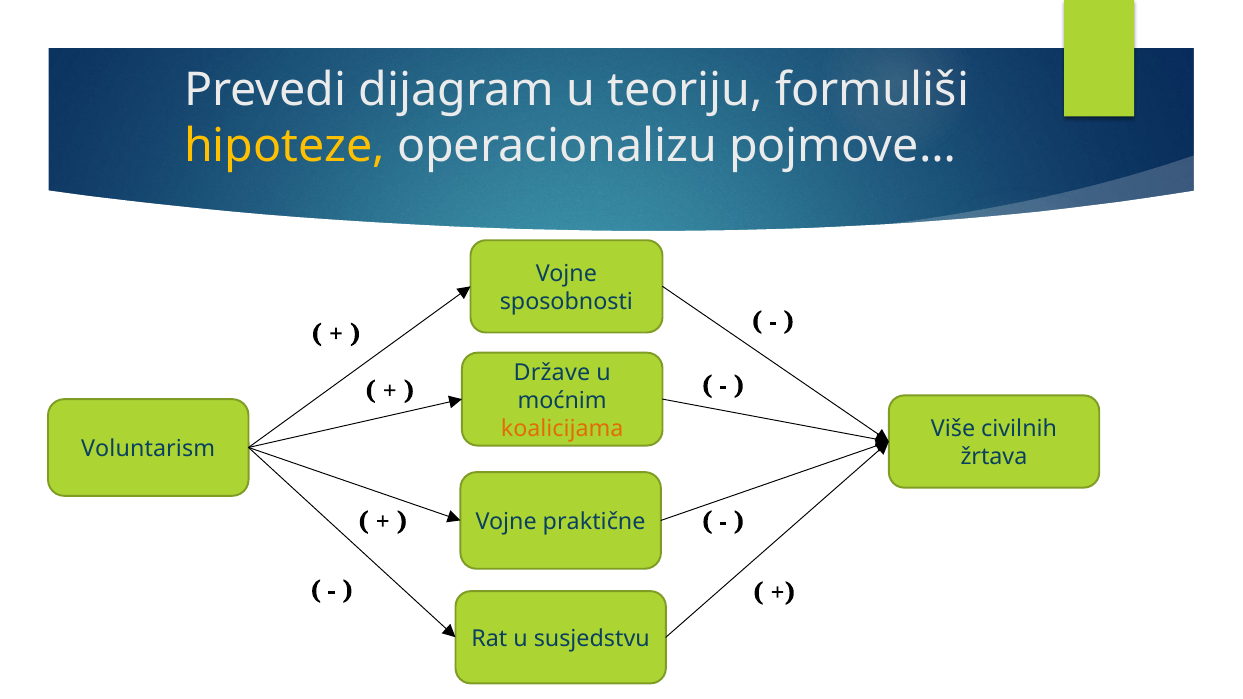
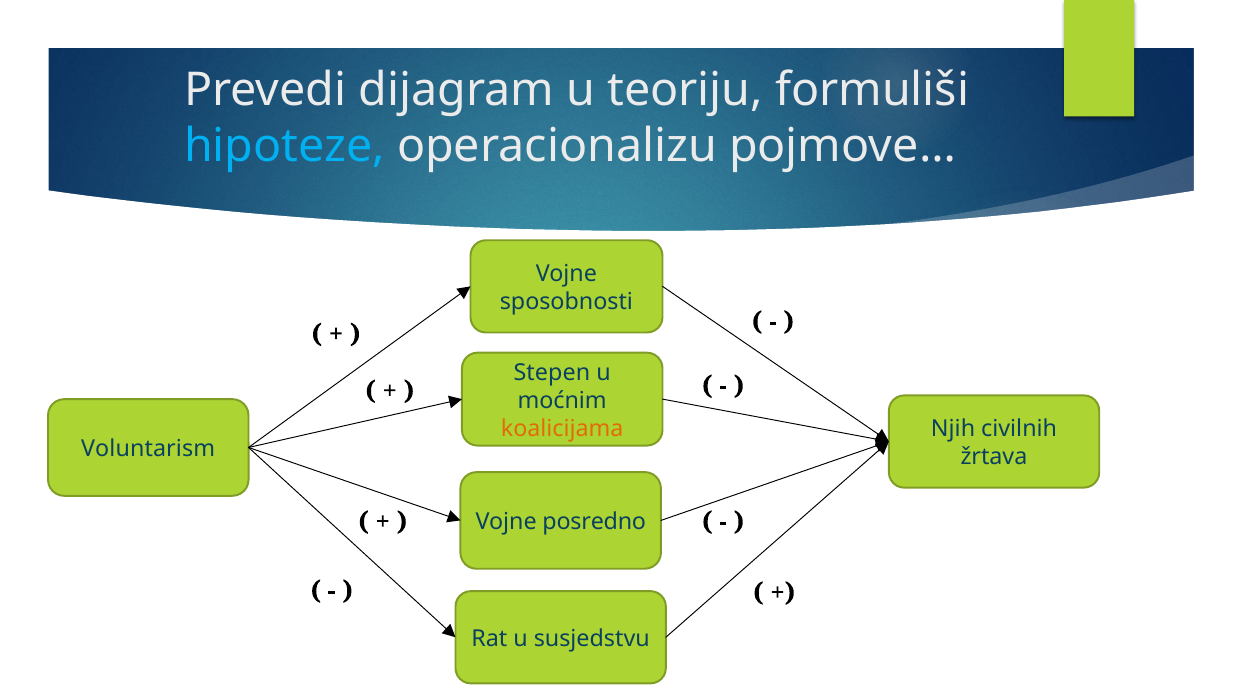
hipoteze colour: yellow -> light blue
Države: Države -> Stepen
Više: Više -> Njih
praktične: praktične -> posredno
